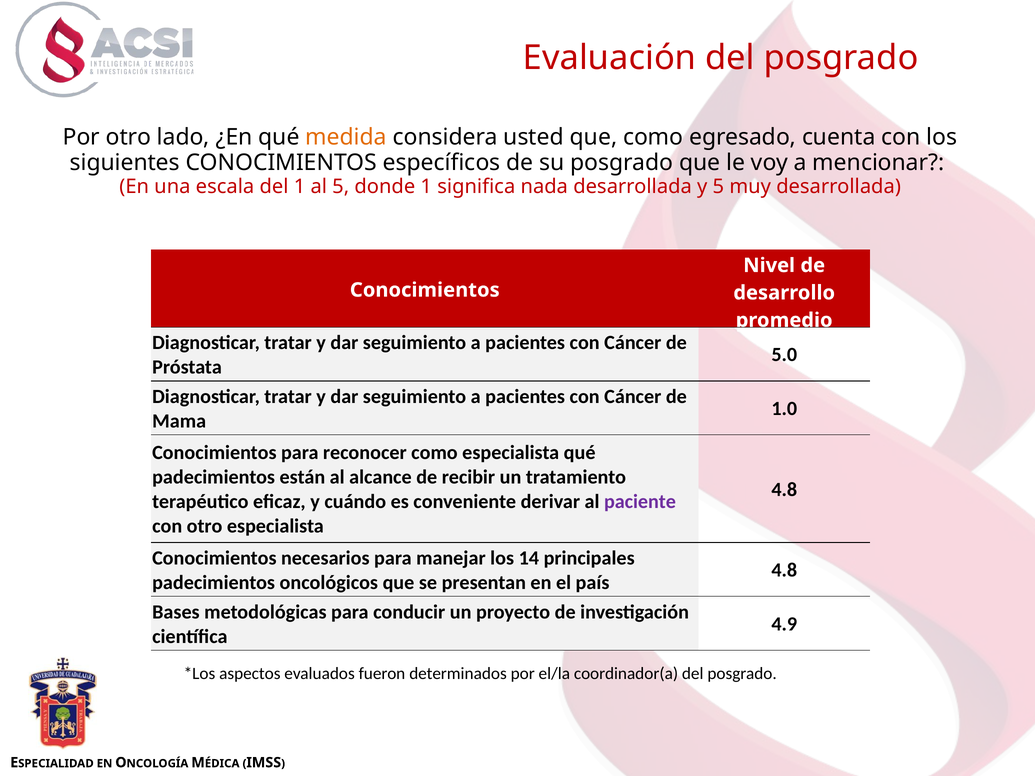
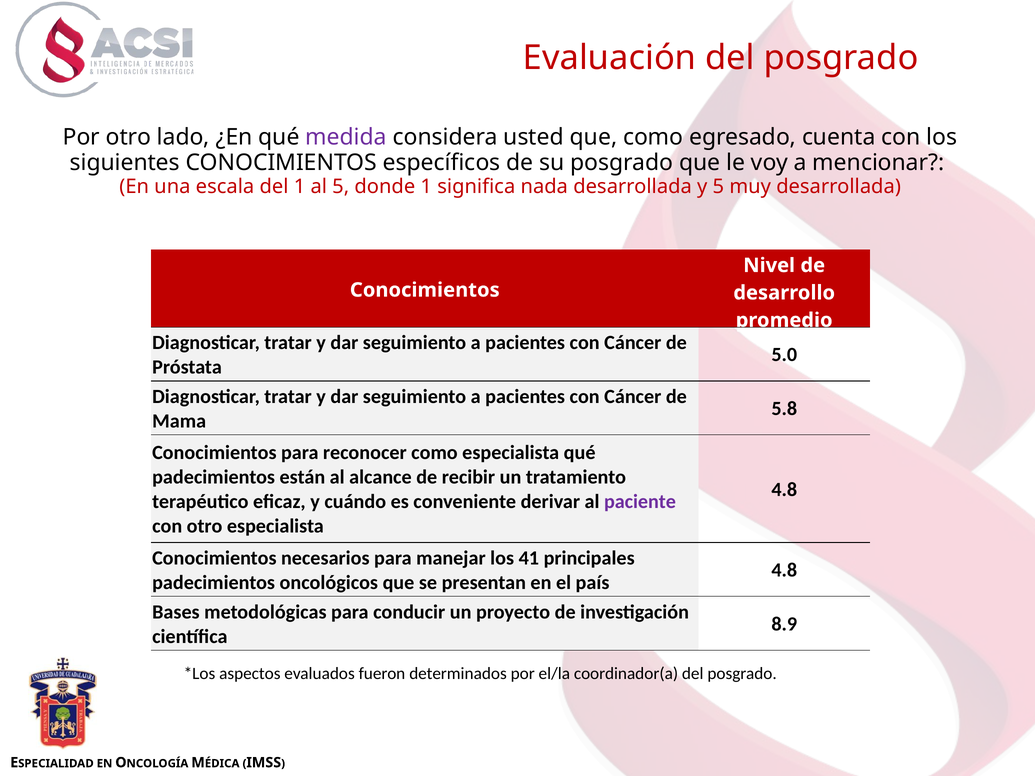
medida colour: orange -> purple
1.0: 1.0 -> 5.8
14: 14 -> 41
4.9: 4.9 -> 8.9
